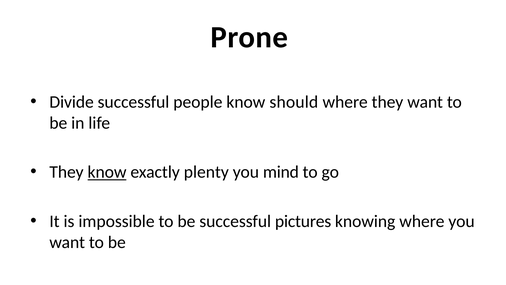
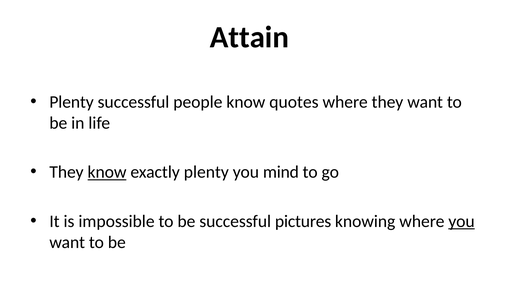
Prone: Prone -> Attain
Divide at (72, 102): Divide -> Plenty
should: should -> quotes
you at (462, 221) underline: none -> present
